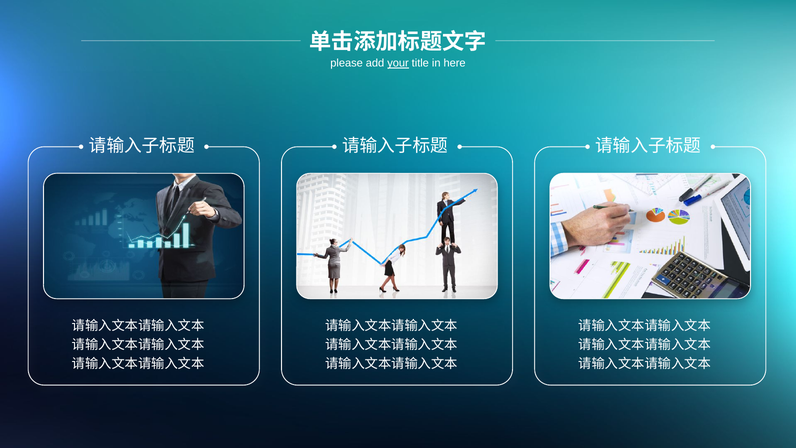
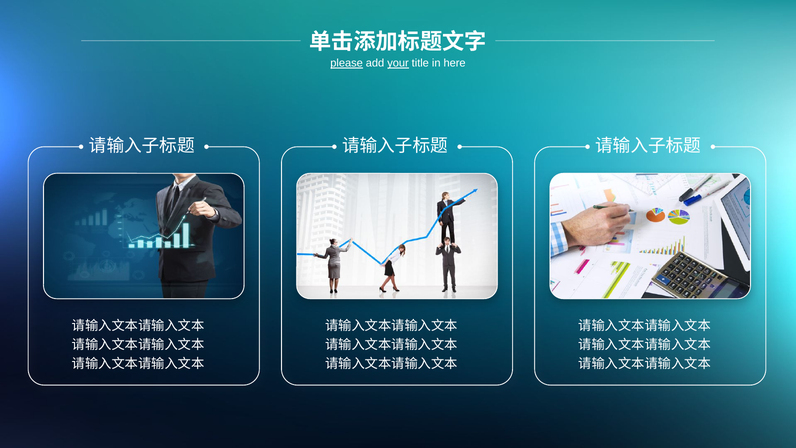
please underline: none -> present
